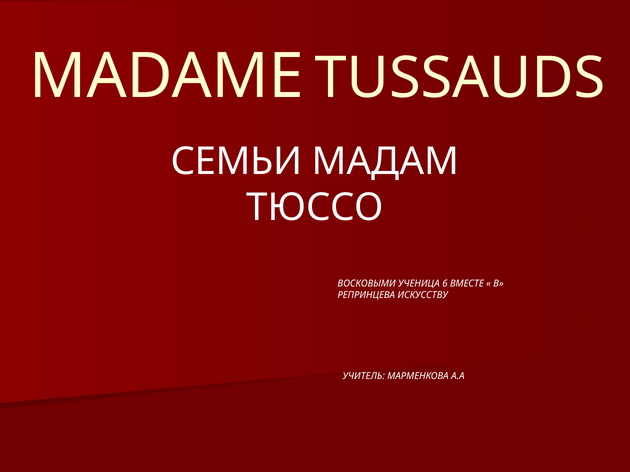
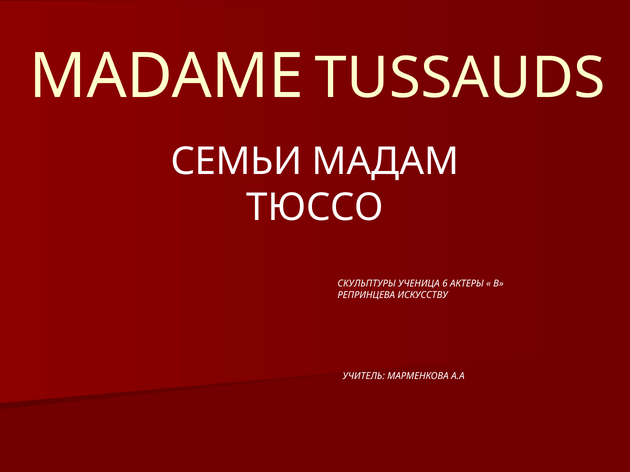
ВОСКОВЫМИ: ВОСКОВЫМИ -> СКУЛЬПТУРЫ
ВМЕСТЕ: ВМЕСТЕ -> АКТЕРЫ
